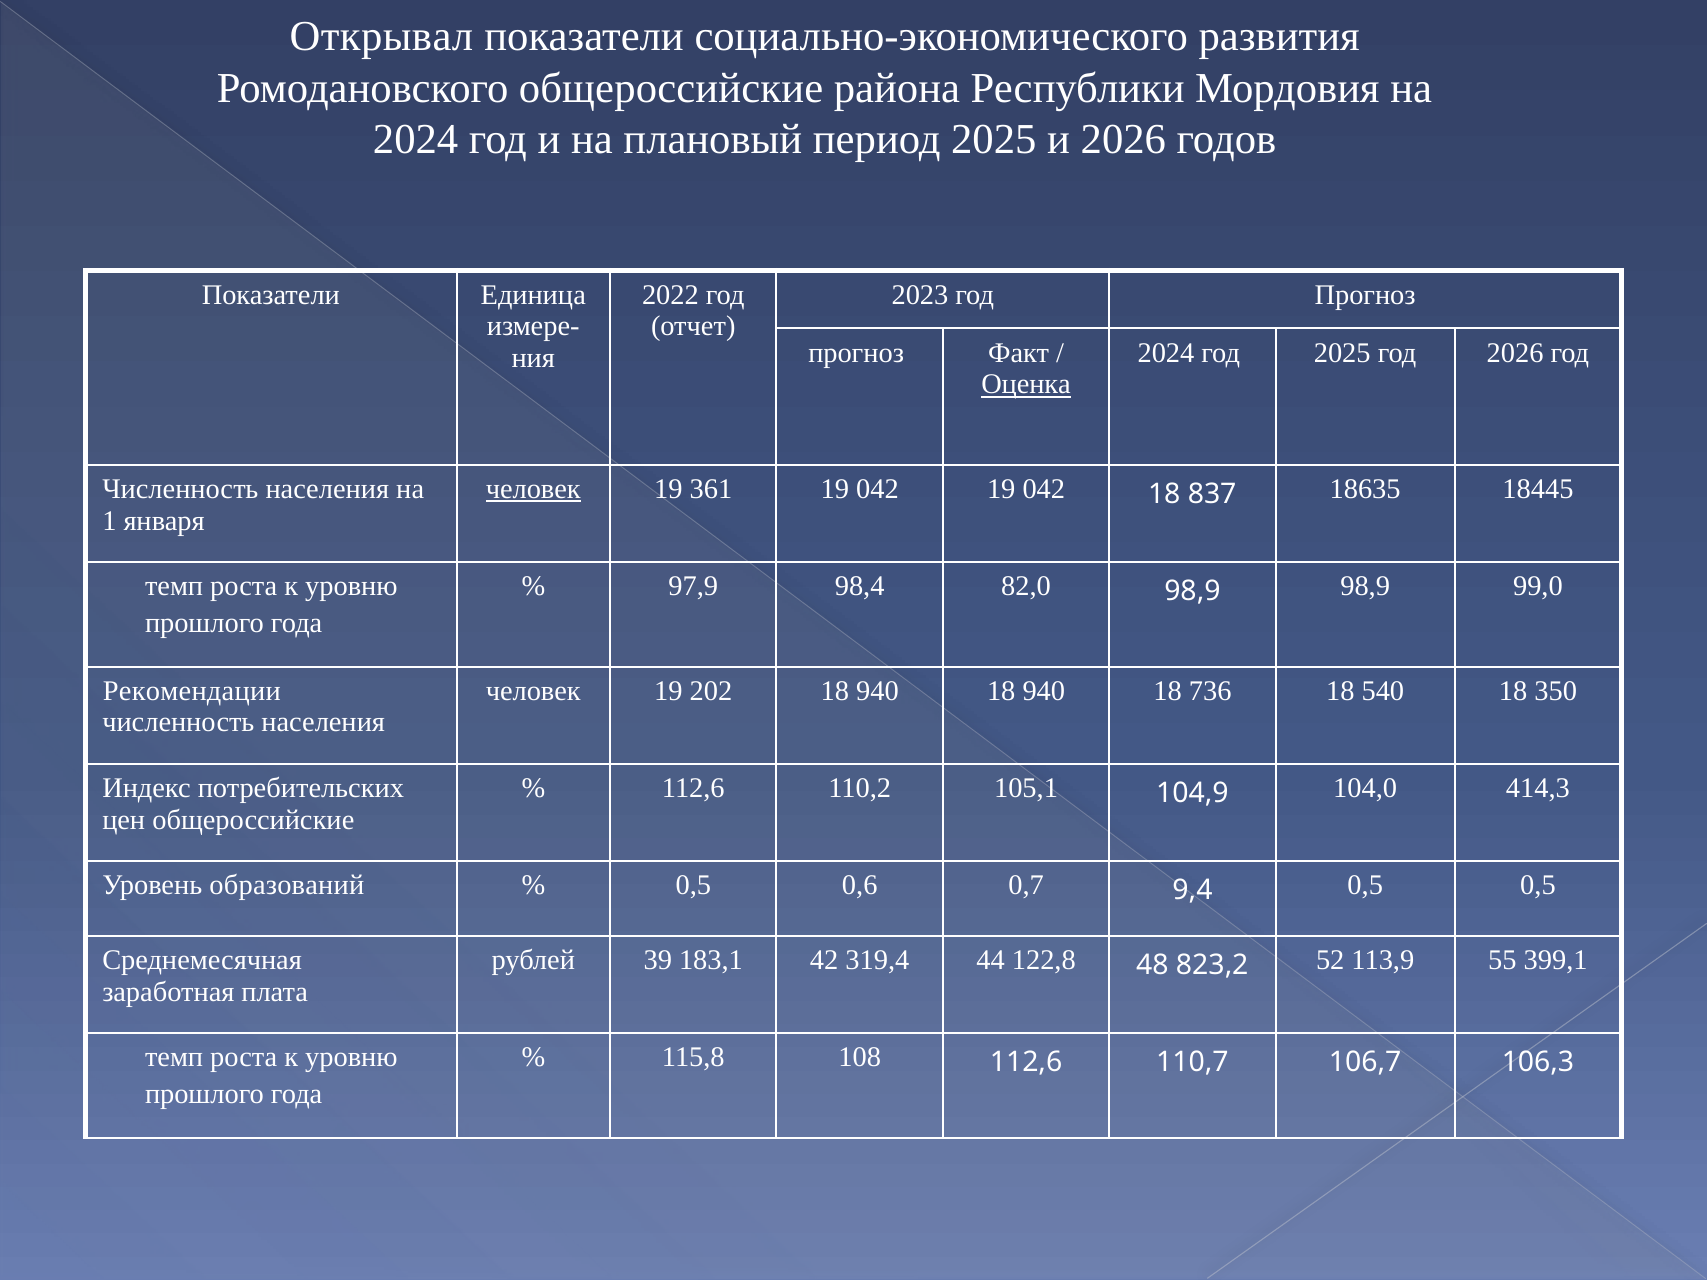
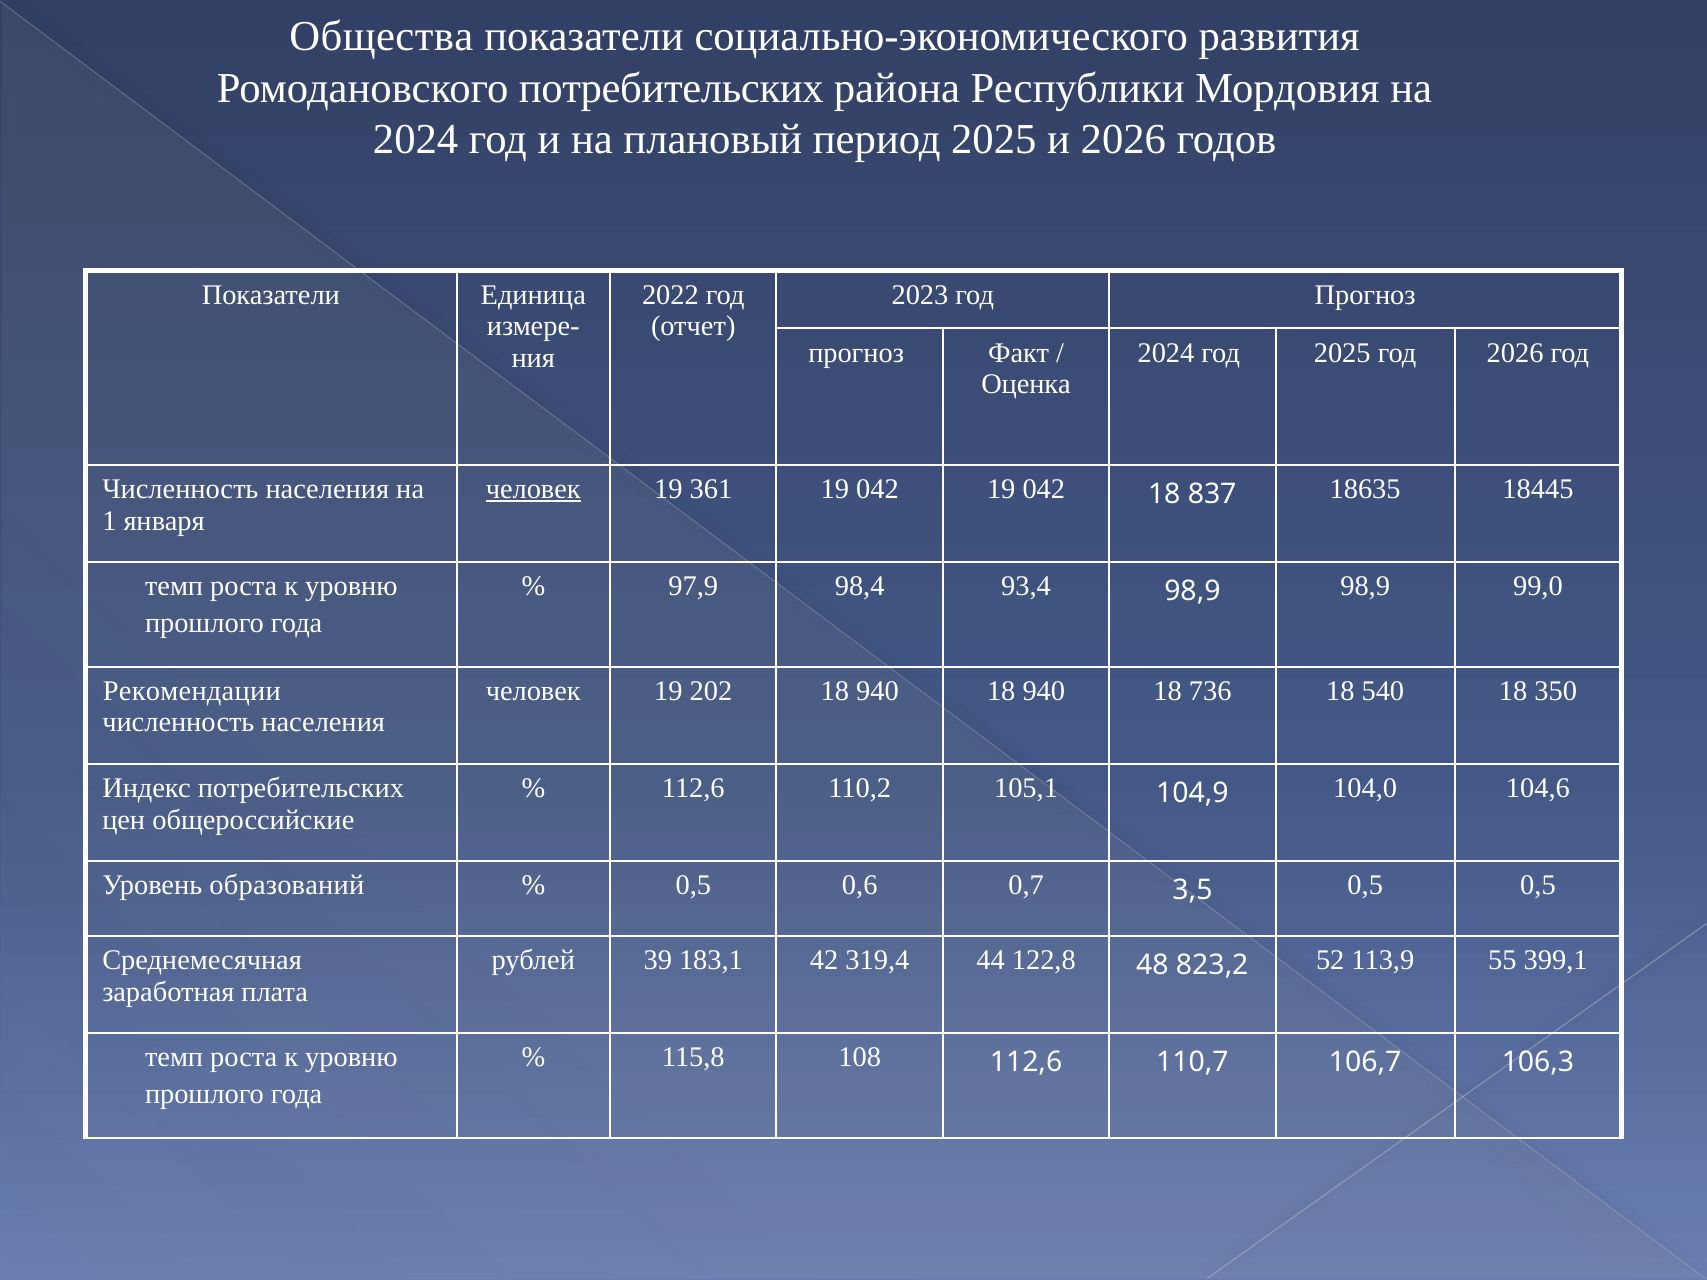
Открывал: Открывал -> Общества
Ромодановского общероссийские: общероссийские -> потребительских
Оценка underline: present -> none
82,0: 82,0 -> 93,4
414,3: 414,3 -> 104,6
9,4: 9,4 -> 3,5
